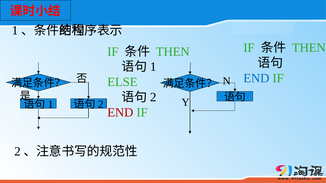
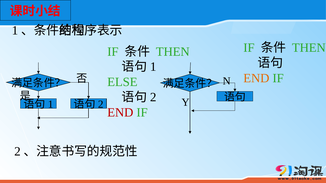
END at (256, 78) colour: blue -> orange
